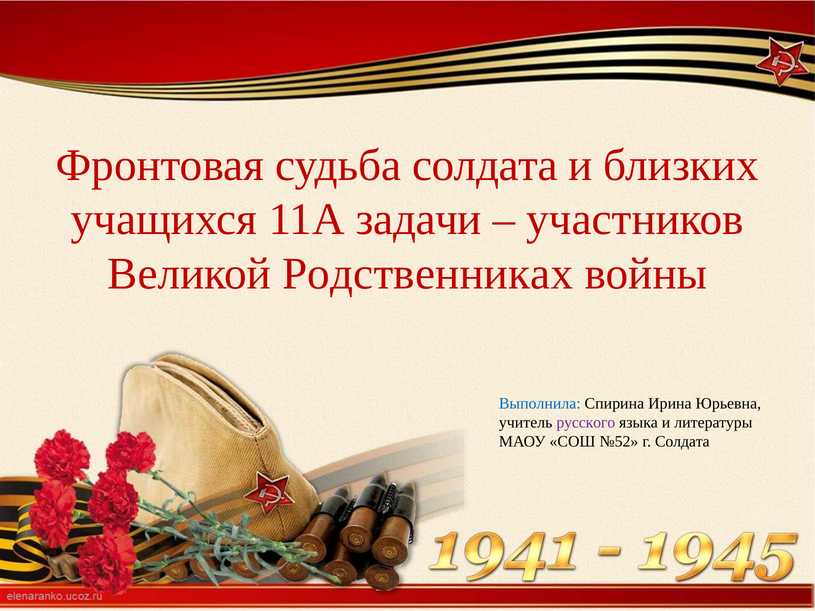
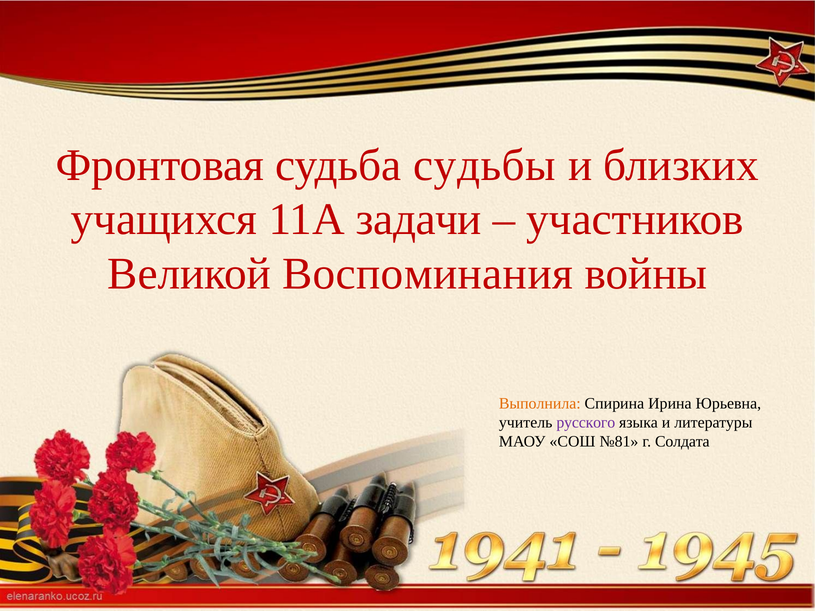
судьба солдата: солдата -> судьбы
Родственниках: Родственниках -> Воспоминания
Выполнила colour: blue -> orange
№52: №52 -> №81
